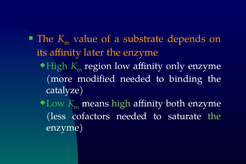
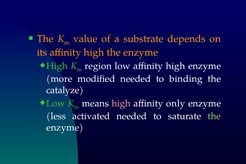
its affinity later: later -> high
low affinity only: only -> high
high at (121, 103) colour: light green -> pink
both: both -> only
cofactors: cofactors -> activated
